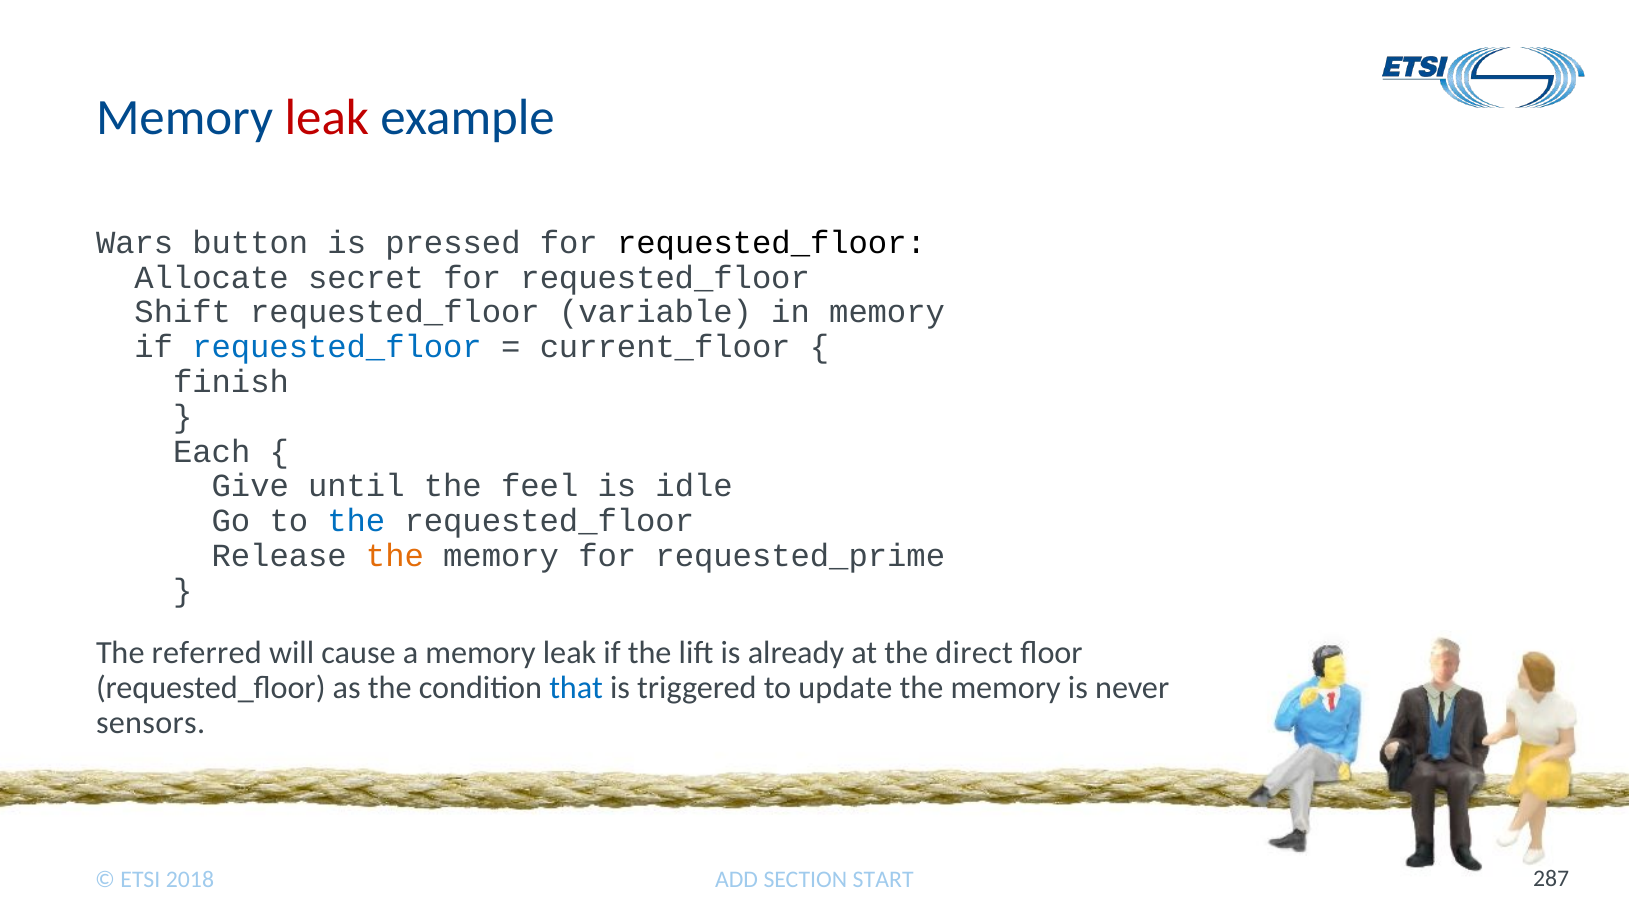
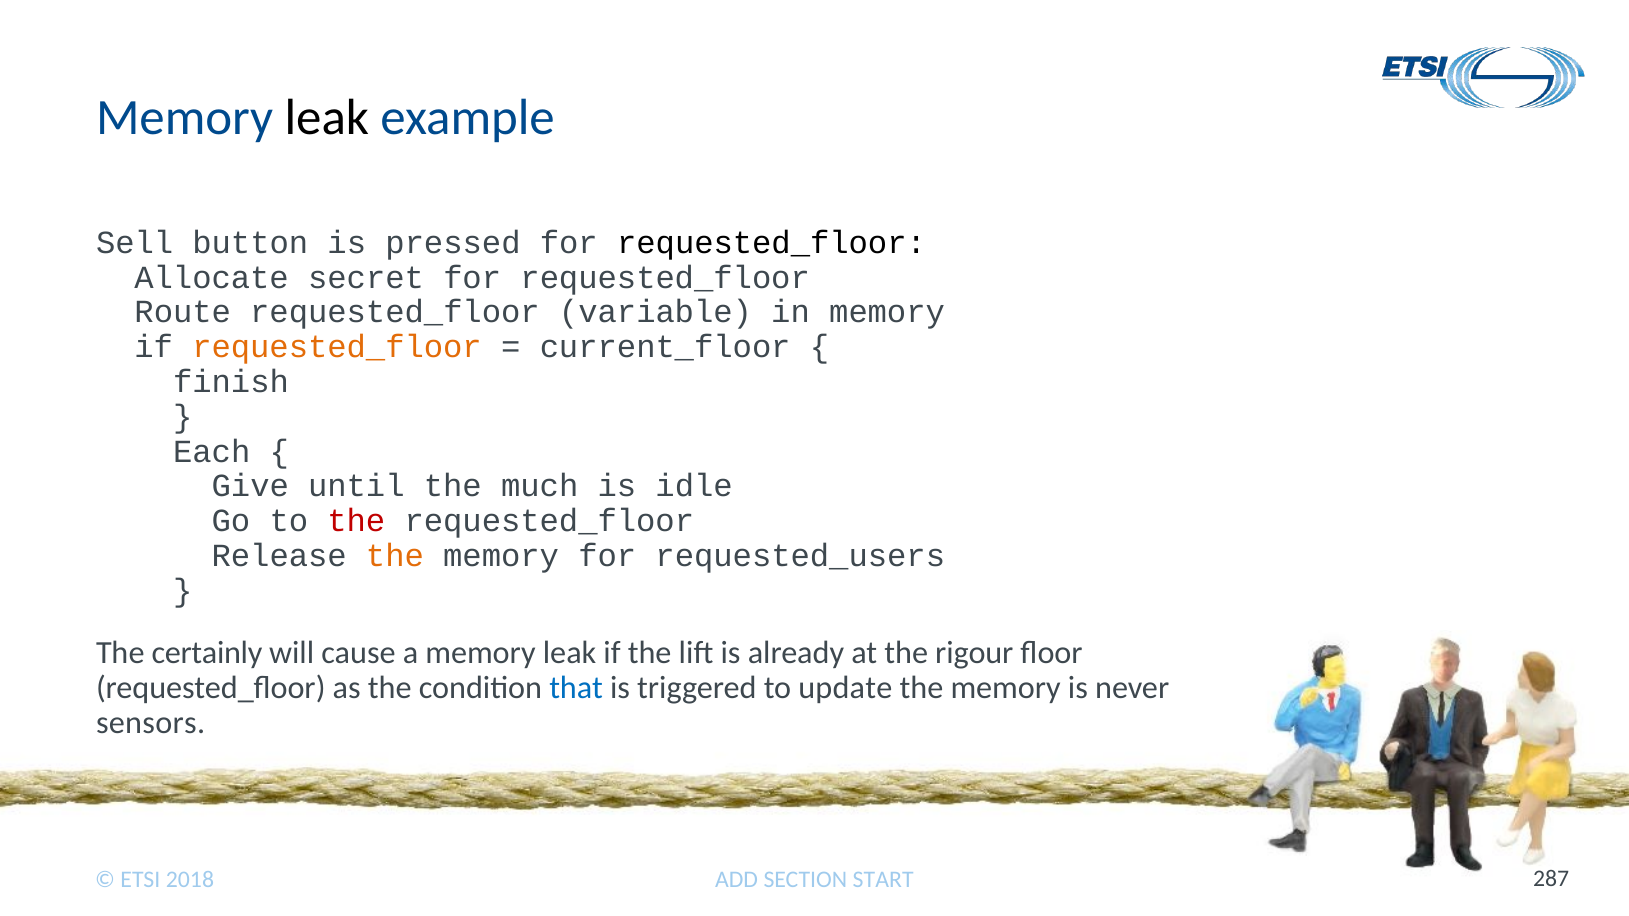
leak at (327, 118) colour: red -> black
Wars: Wars -> Sell
Shift: Shift -> Route
requested_floor at (337, 347) colour: blue -> orange
feel: feel -> much
the at (356, 521) colour: blue -> red
requested_prime: requested_prime -> requested_users
referred: referred -> certainly
direct: direct -> rigour
